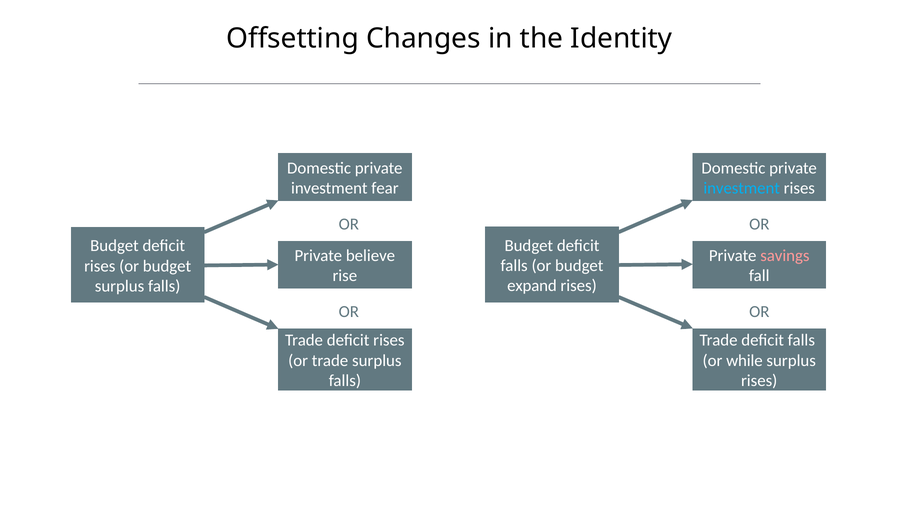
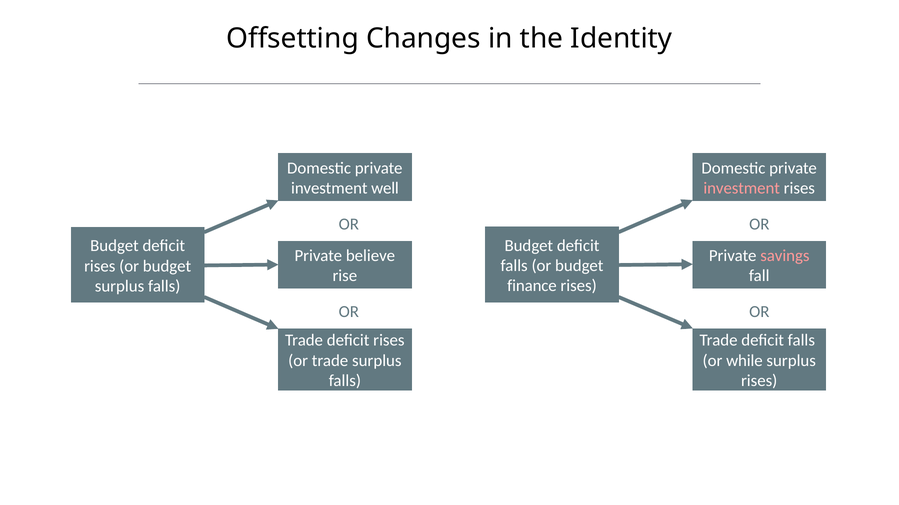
fear: fear -> well
investment at (742, 189) colour: light blue -> pink
expand: expand -> finance
